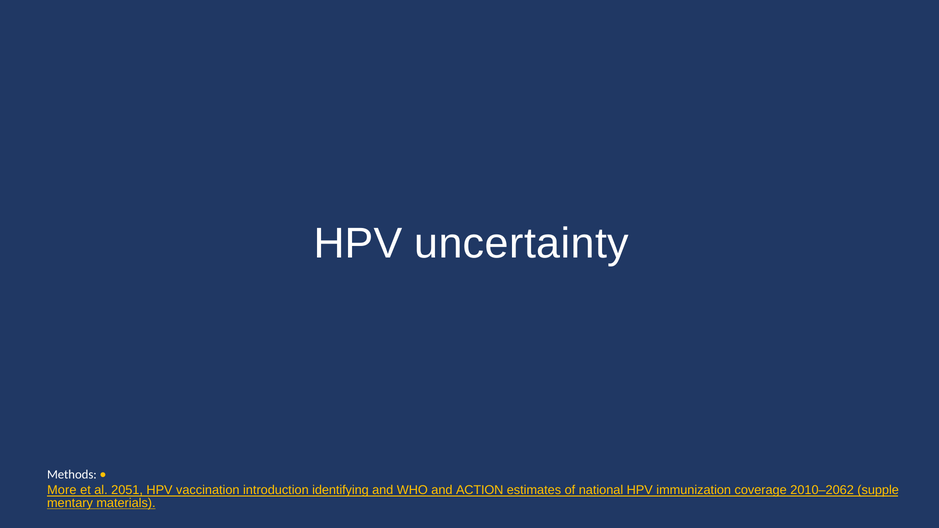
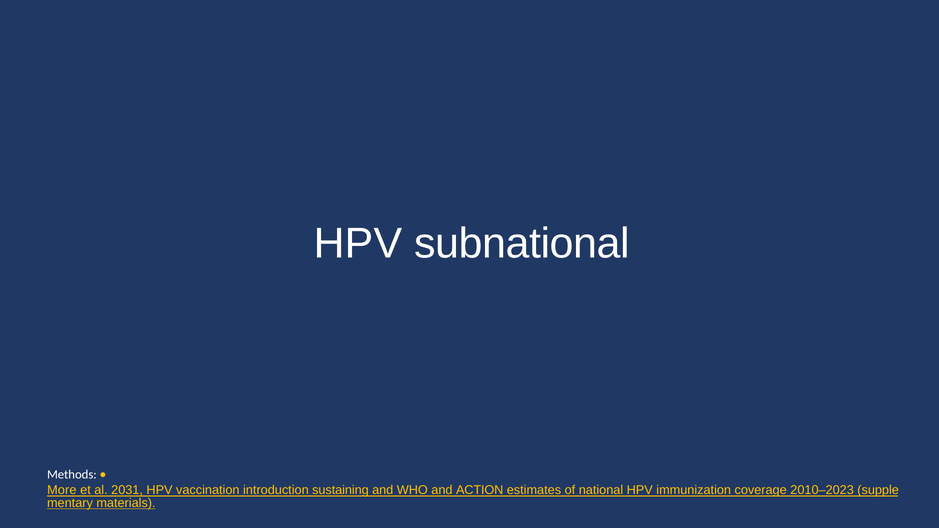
uncertainty: uncertainty -> subnational
2051: 2051 -> 2031
identifying: identifying -> sustaining
2010–2062: 2010–2062 -> 2010–2023
